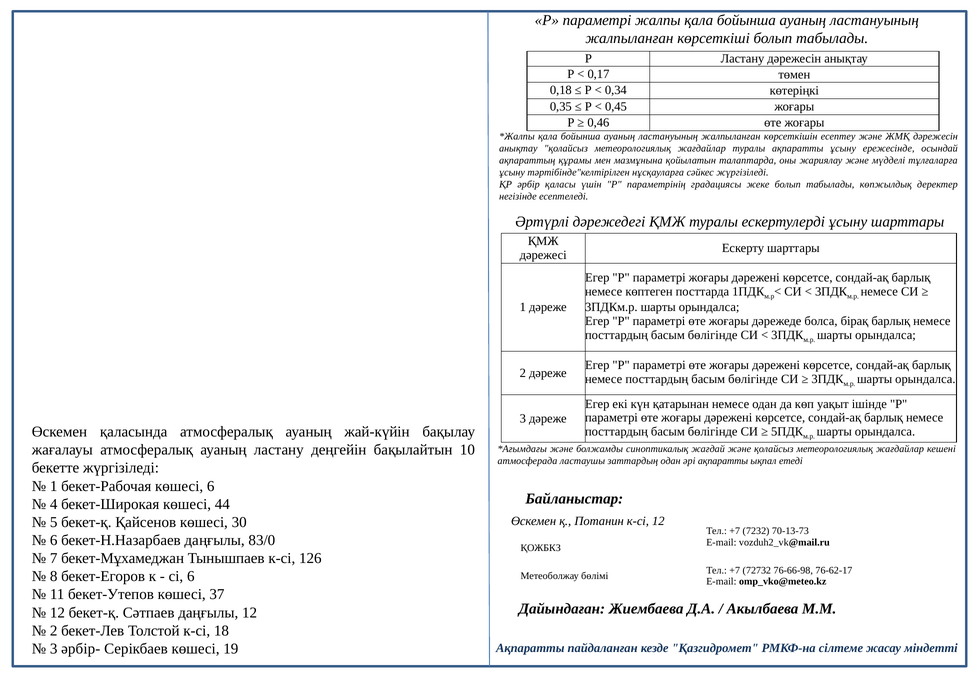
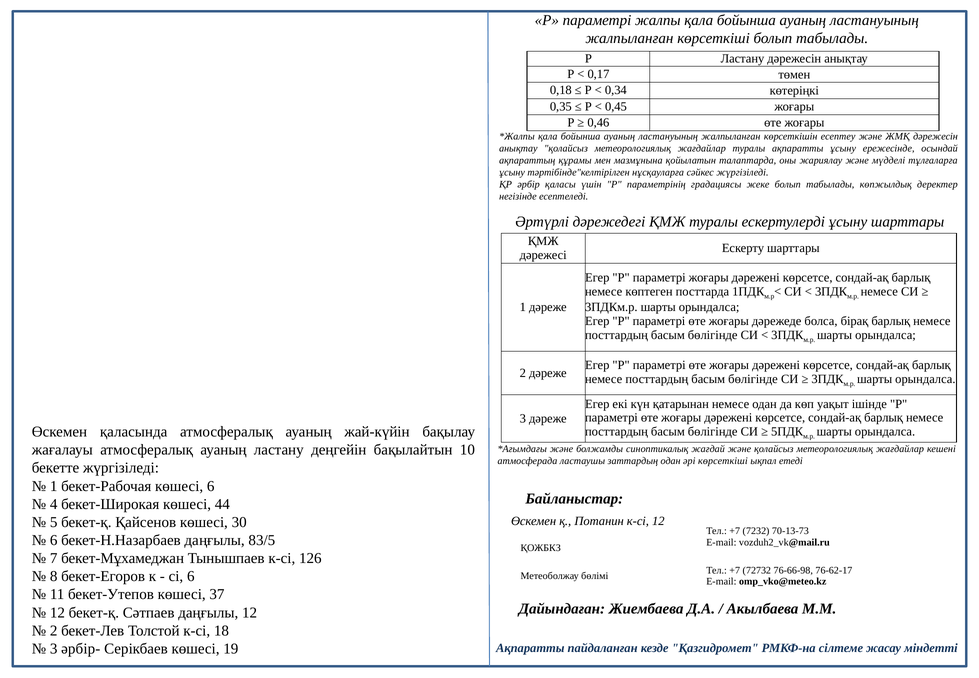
әрі ақпаратты: ақпаратты -> көрсеткіші
83/0: 83/0 -> 83/5
